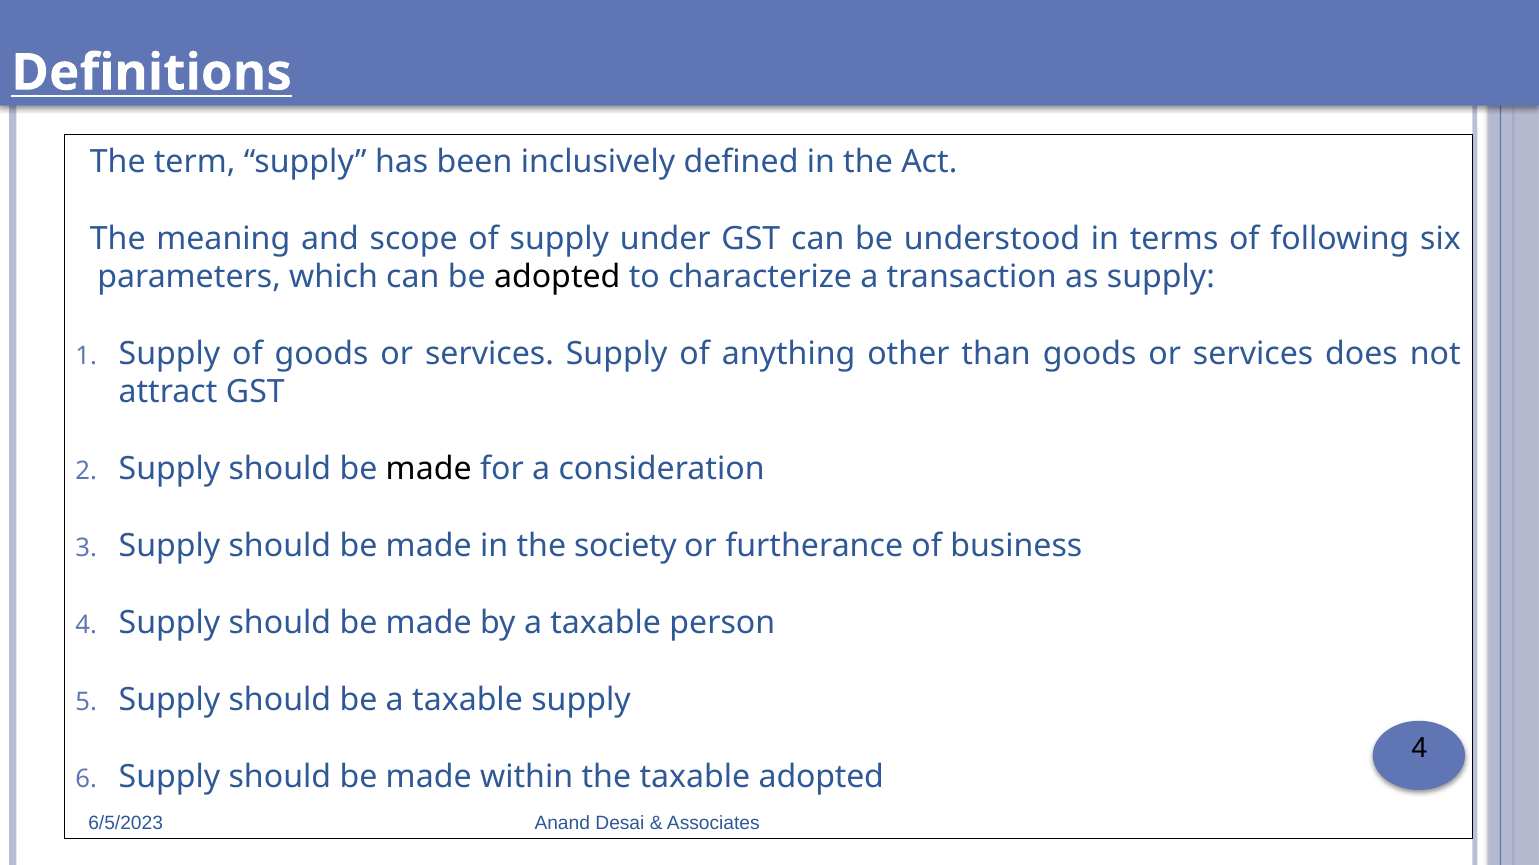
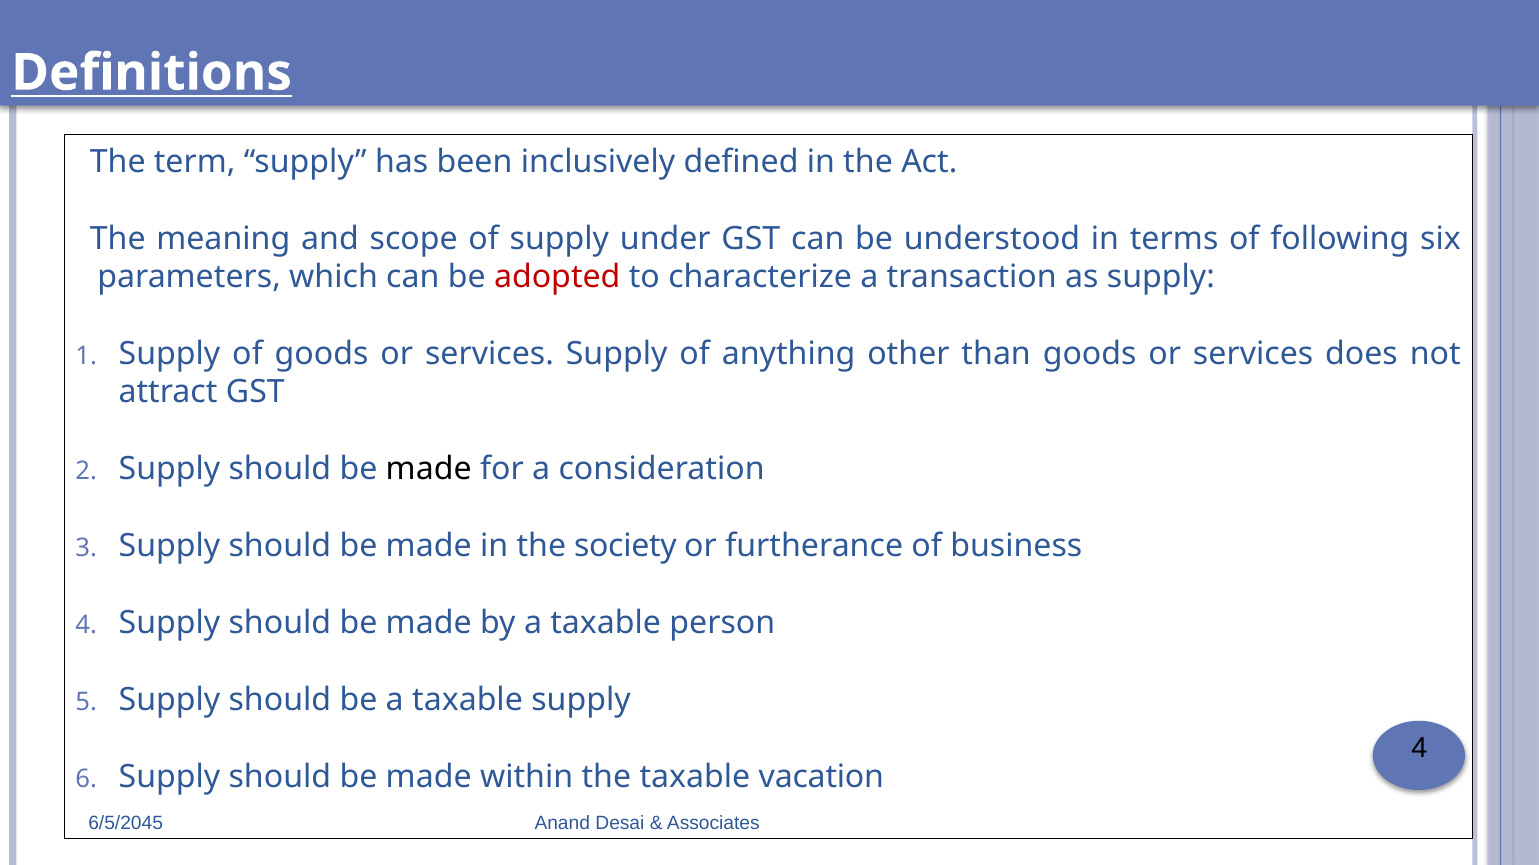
adopted at (557, 277) colour: black -> red
taxable adopted: adopted -> vacation
6/5/2023: 6/5/2023 -> 6/5/2045
